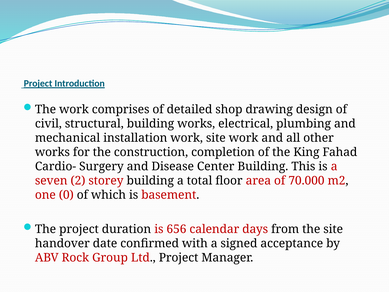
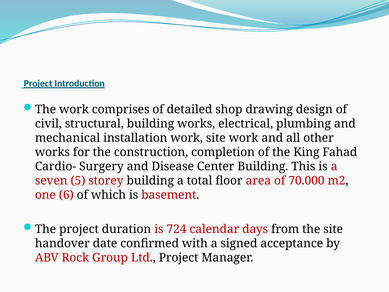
2: 2 -> 5
0: 0 -> 6
656: 656 -> 724
